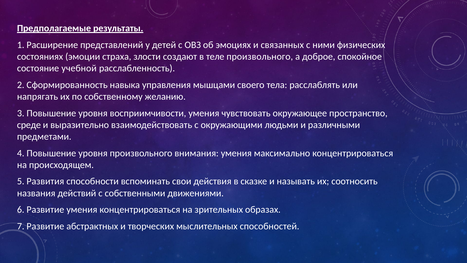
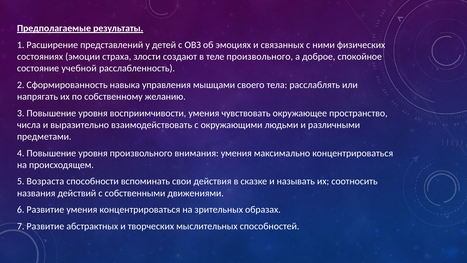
среде: среде -> числа
Развития: Развития -> Возраста
